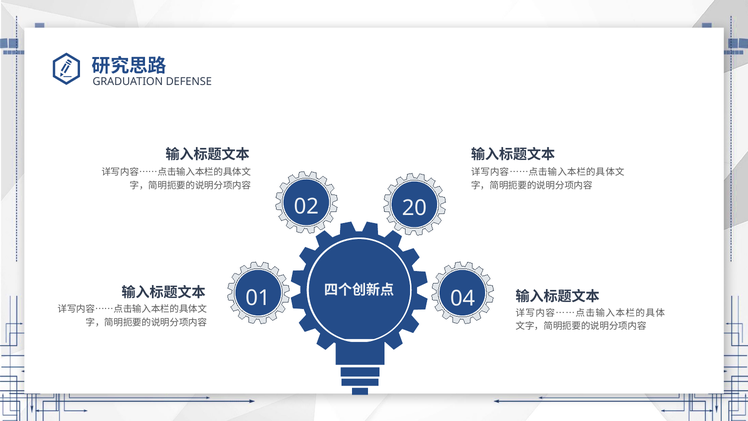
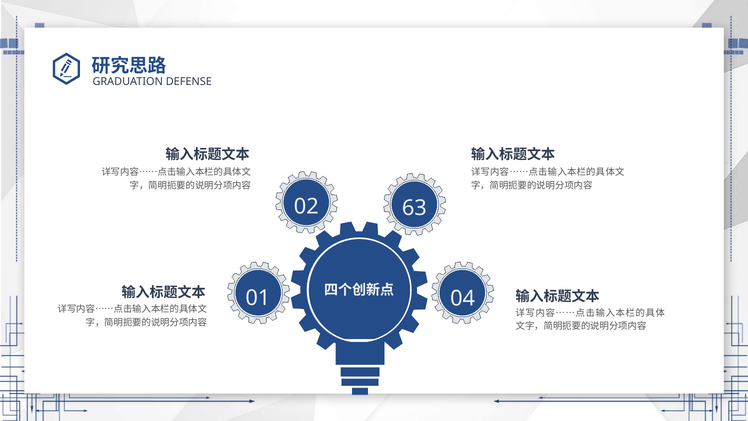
20: 20 -> 63
